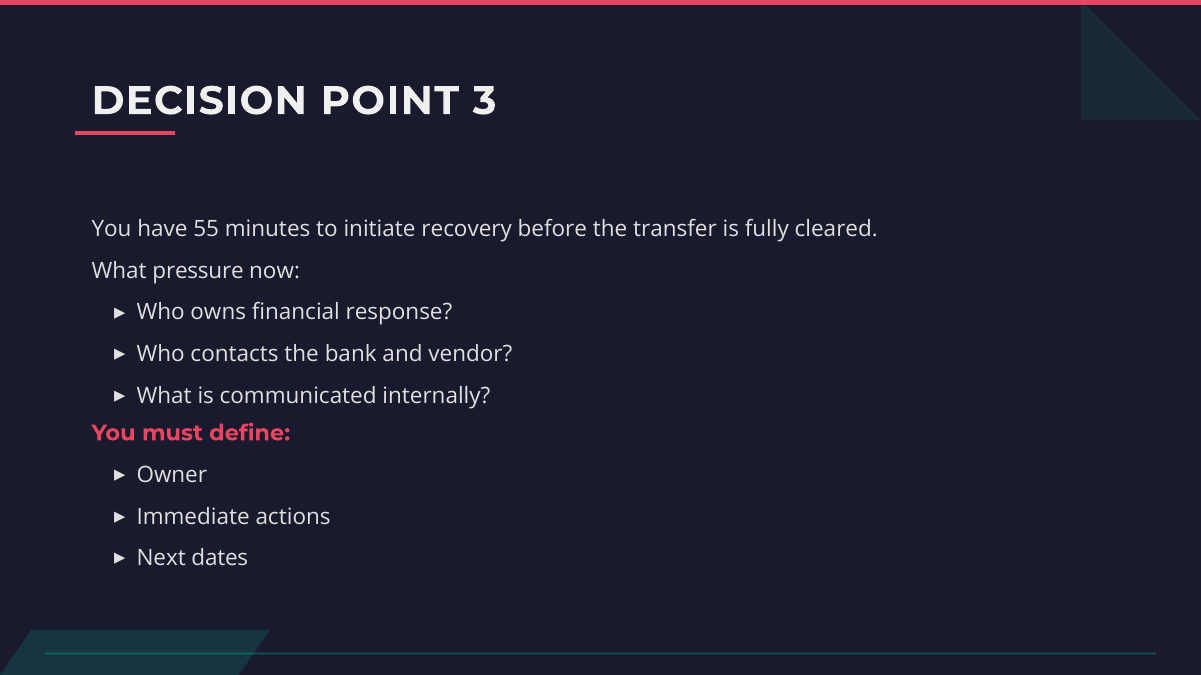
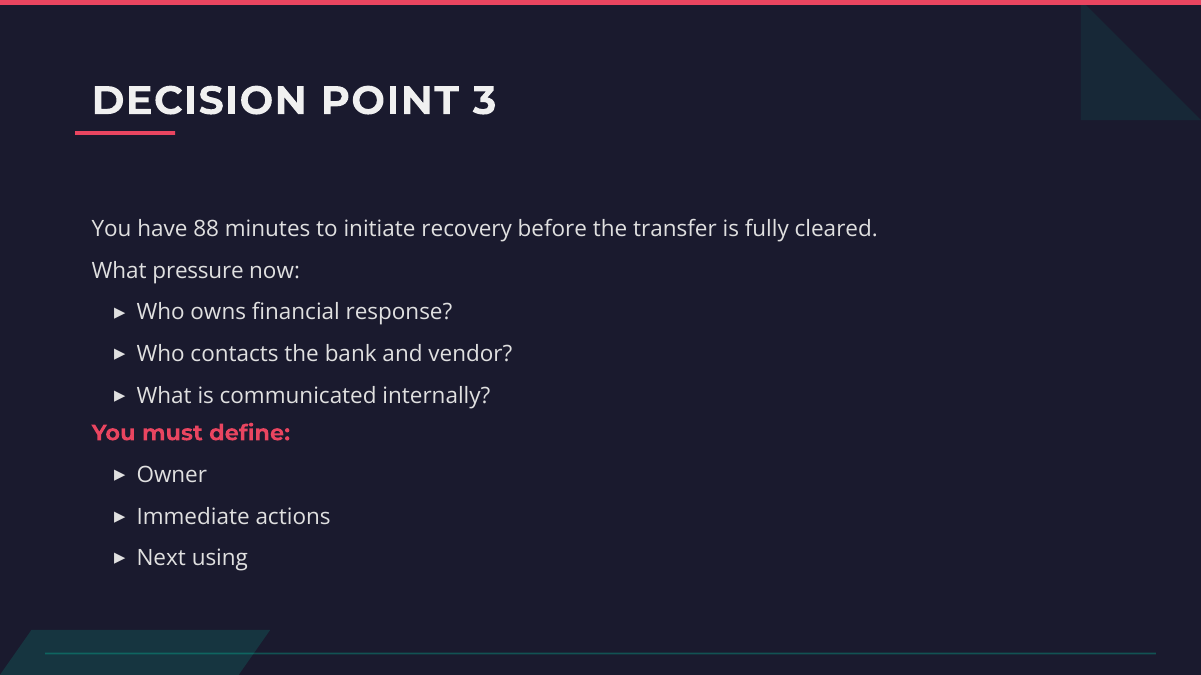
55: 55 -> 88
dates: dates -> using
